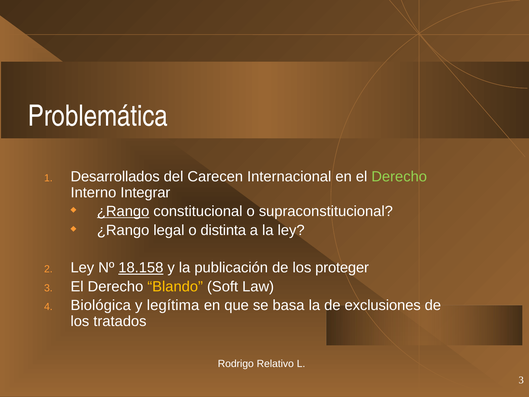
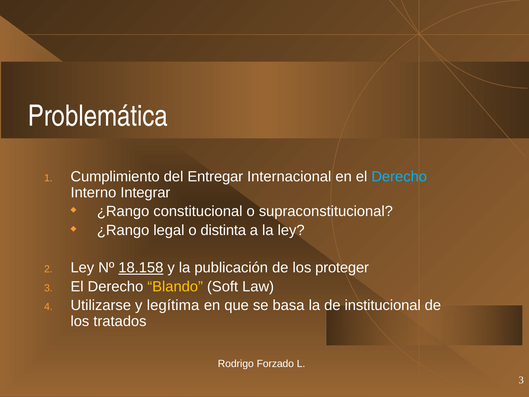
Desarrollados: Desarrollados -> Cumplimiento
Carecen: Carecen -> Entregar
Derecho at (399, 177) colour: light green -> light blue
¿Rango at (123, 211) underline: present -> none
Biológica: Biológica -> Utilizarse
exclusiones: exclusiones -> institucional
Relativo: Relativo -> Forzado
